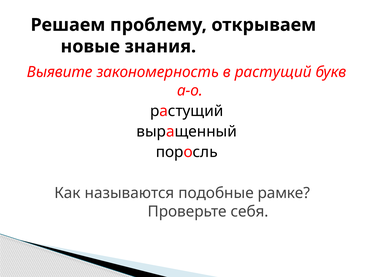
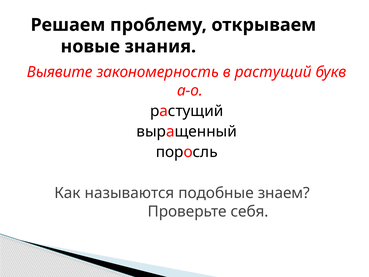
рамке: рамке -> знаем
